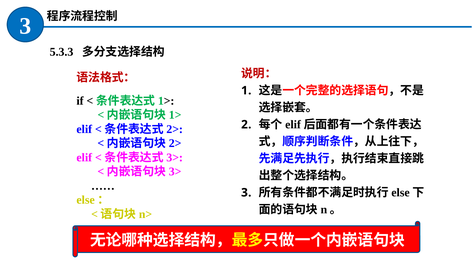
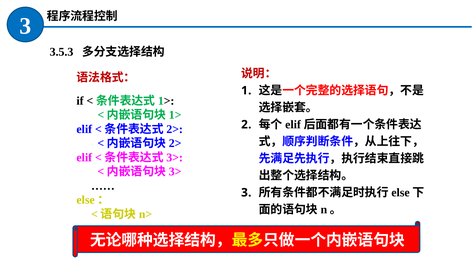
5.3.3: 5.3.3 -> 3.5.3
